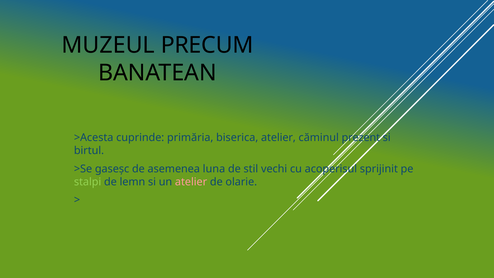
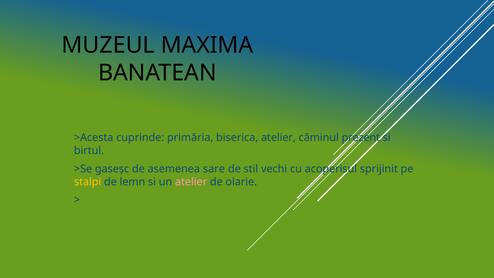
PRECUM: PRECUM -> MAXIMA
luna: luna -> sare
stalpi colour: light green -> yellow
